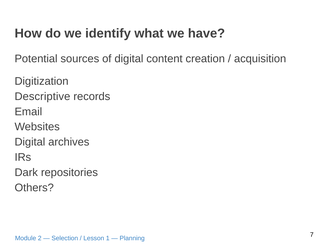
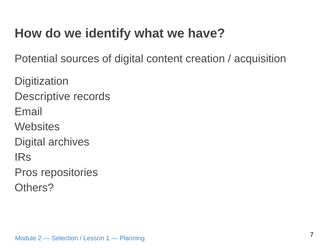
Dark: Dark -> Pros
